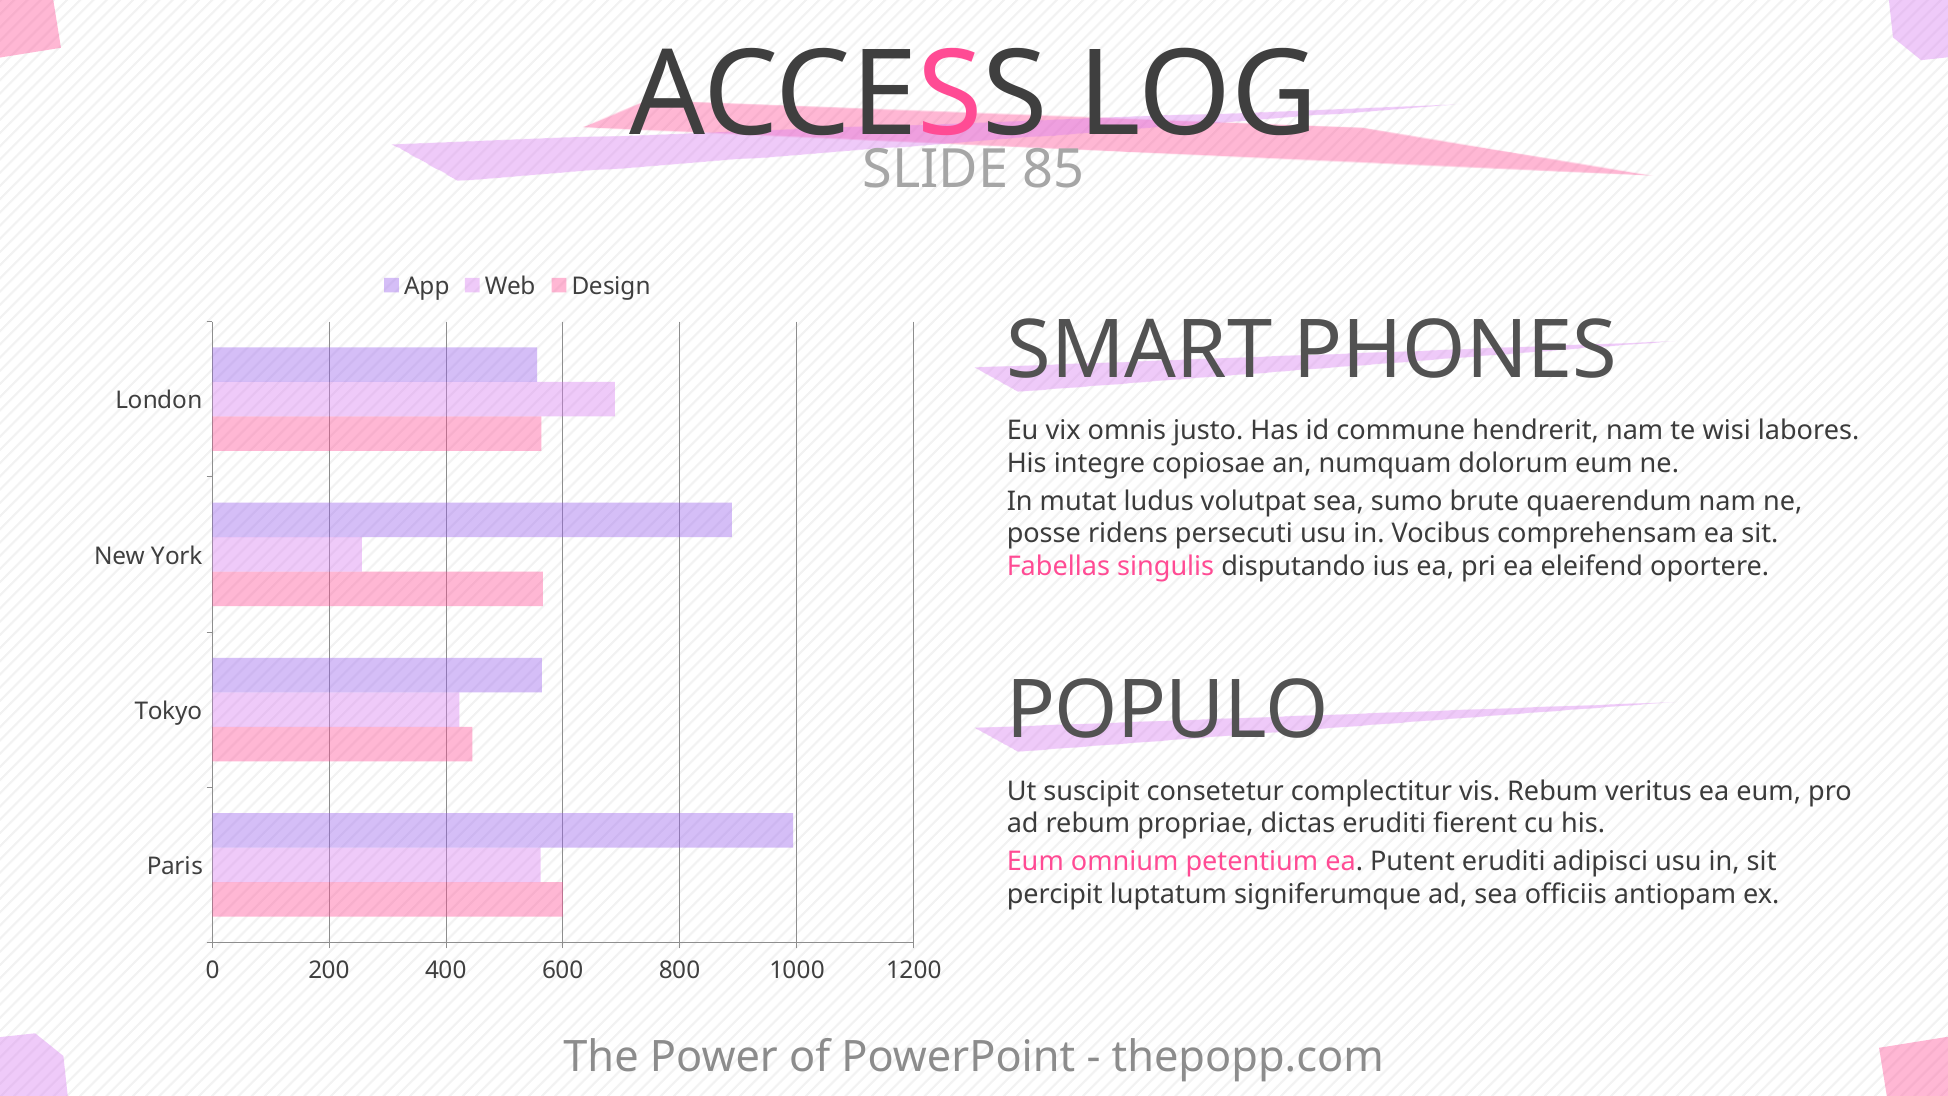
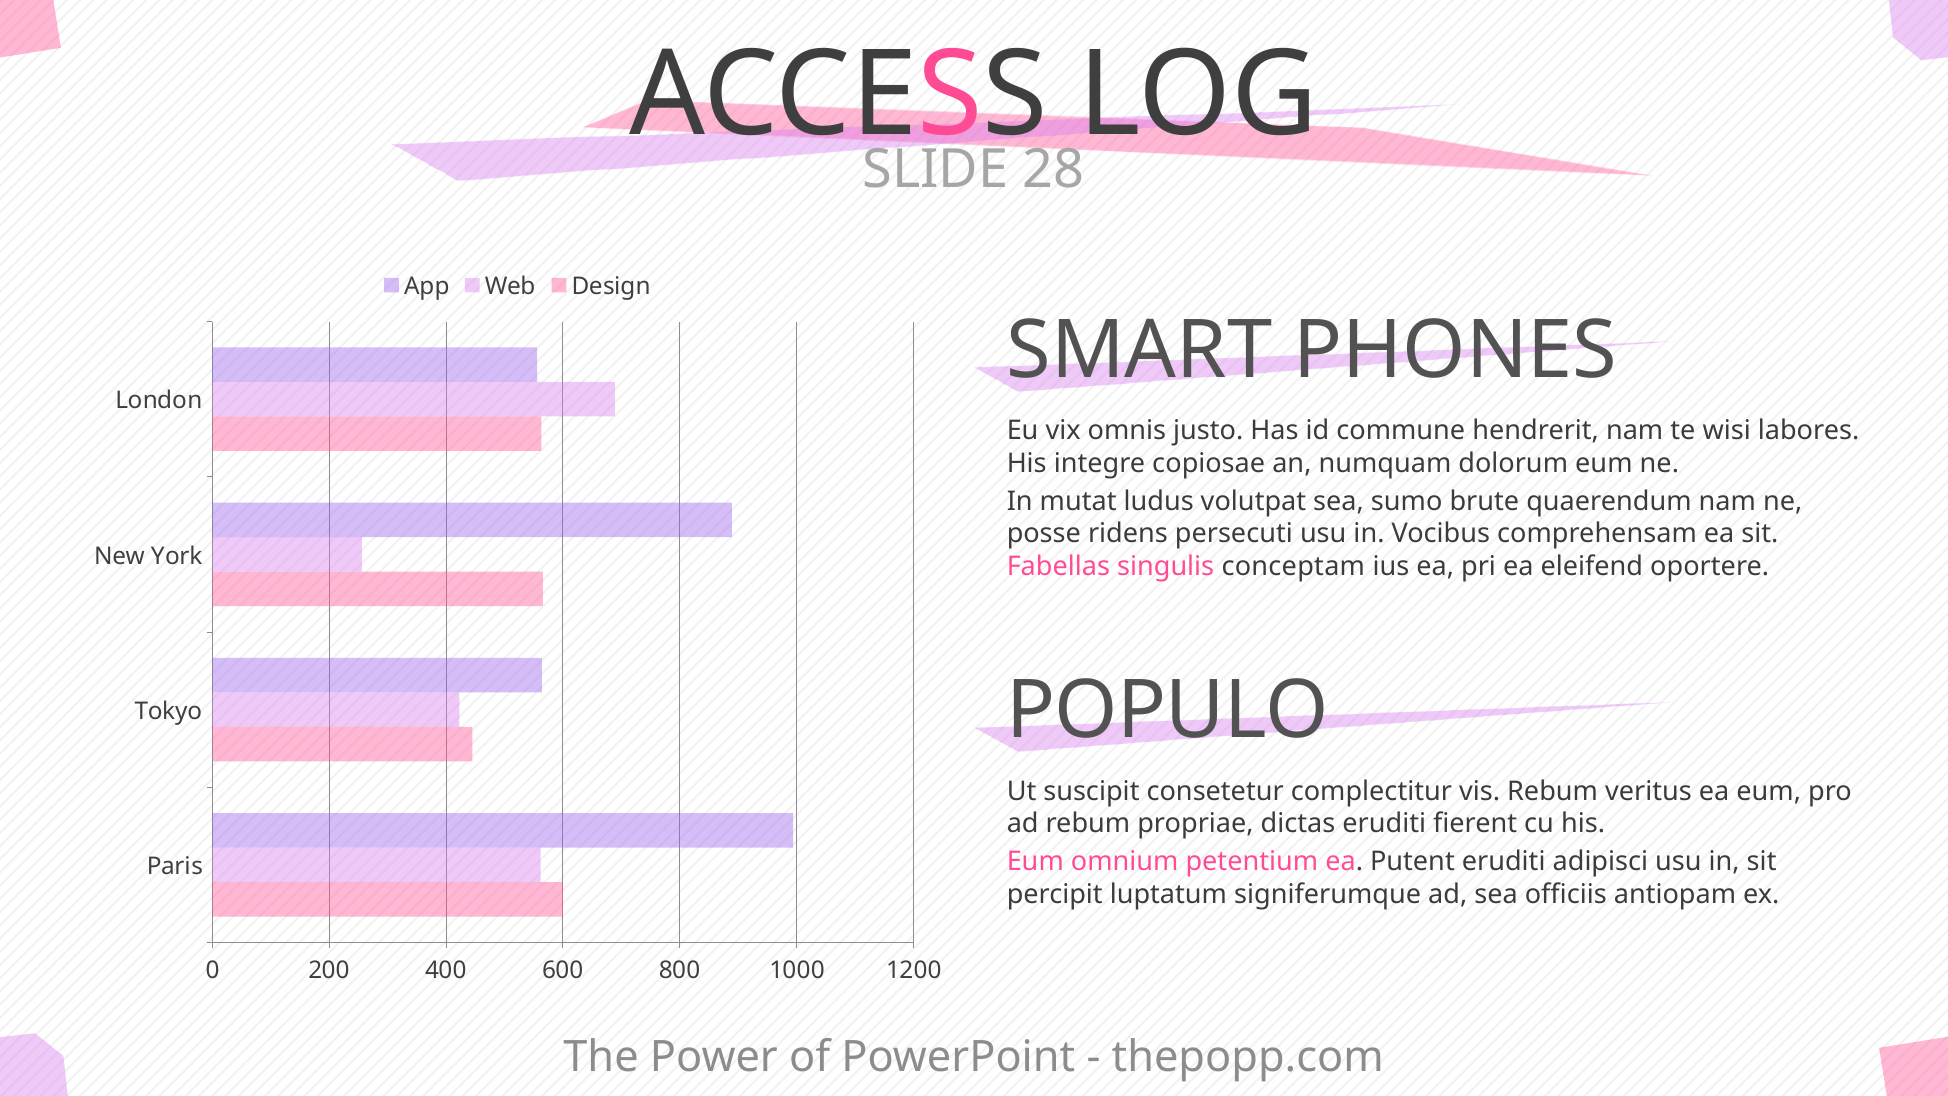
85: 85 -> 28
disputando: disputando -> conceptam
